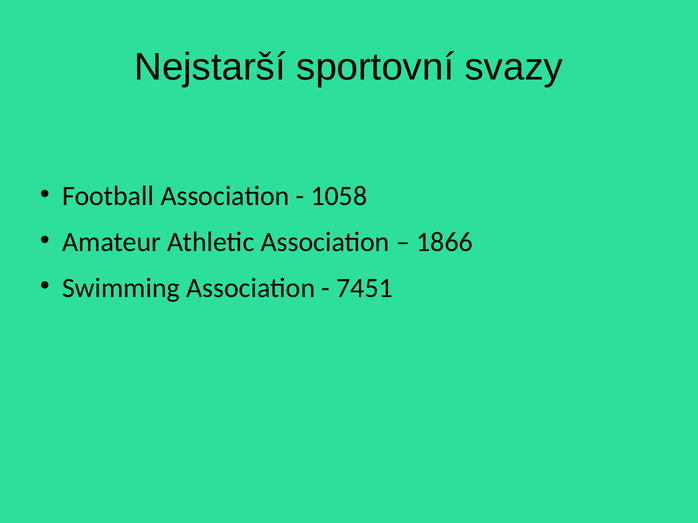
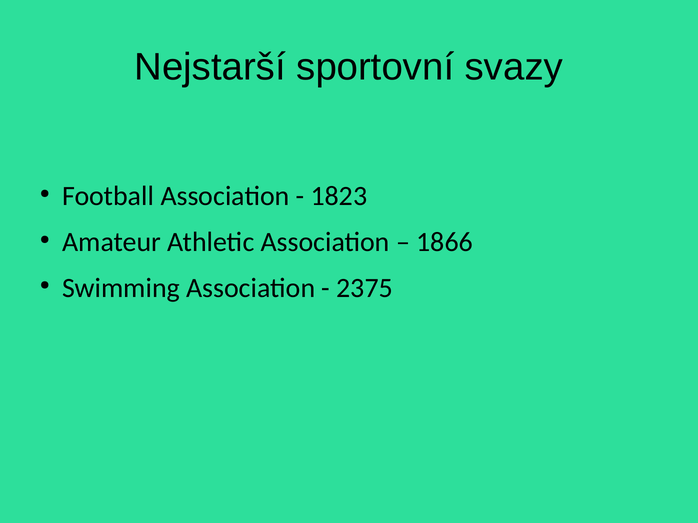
1058: 1058 -> 1823
7451: 7451 -> 2375
